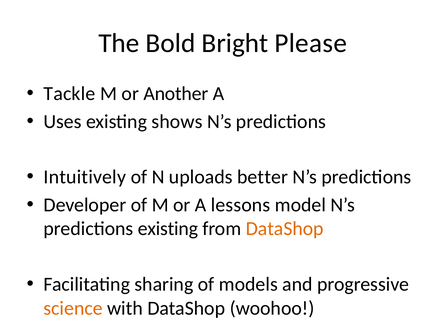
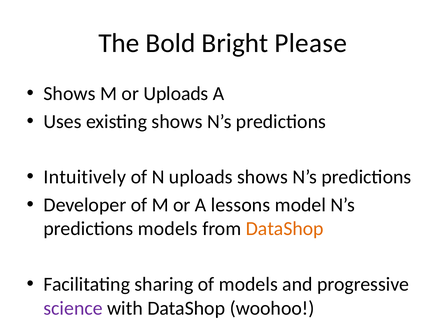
Tackle at (70, 94): Tackle -> Shows
or Another: Another -> Uploads
uploads better: better -> shows
predictions existing: existing -> models
science colour: orange -> purple
